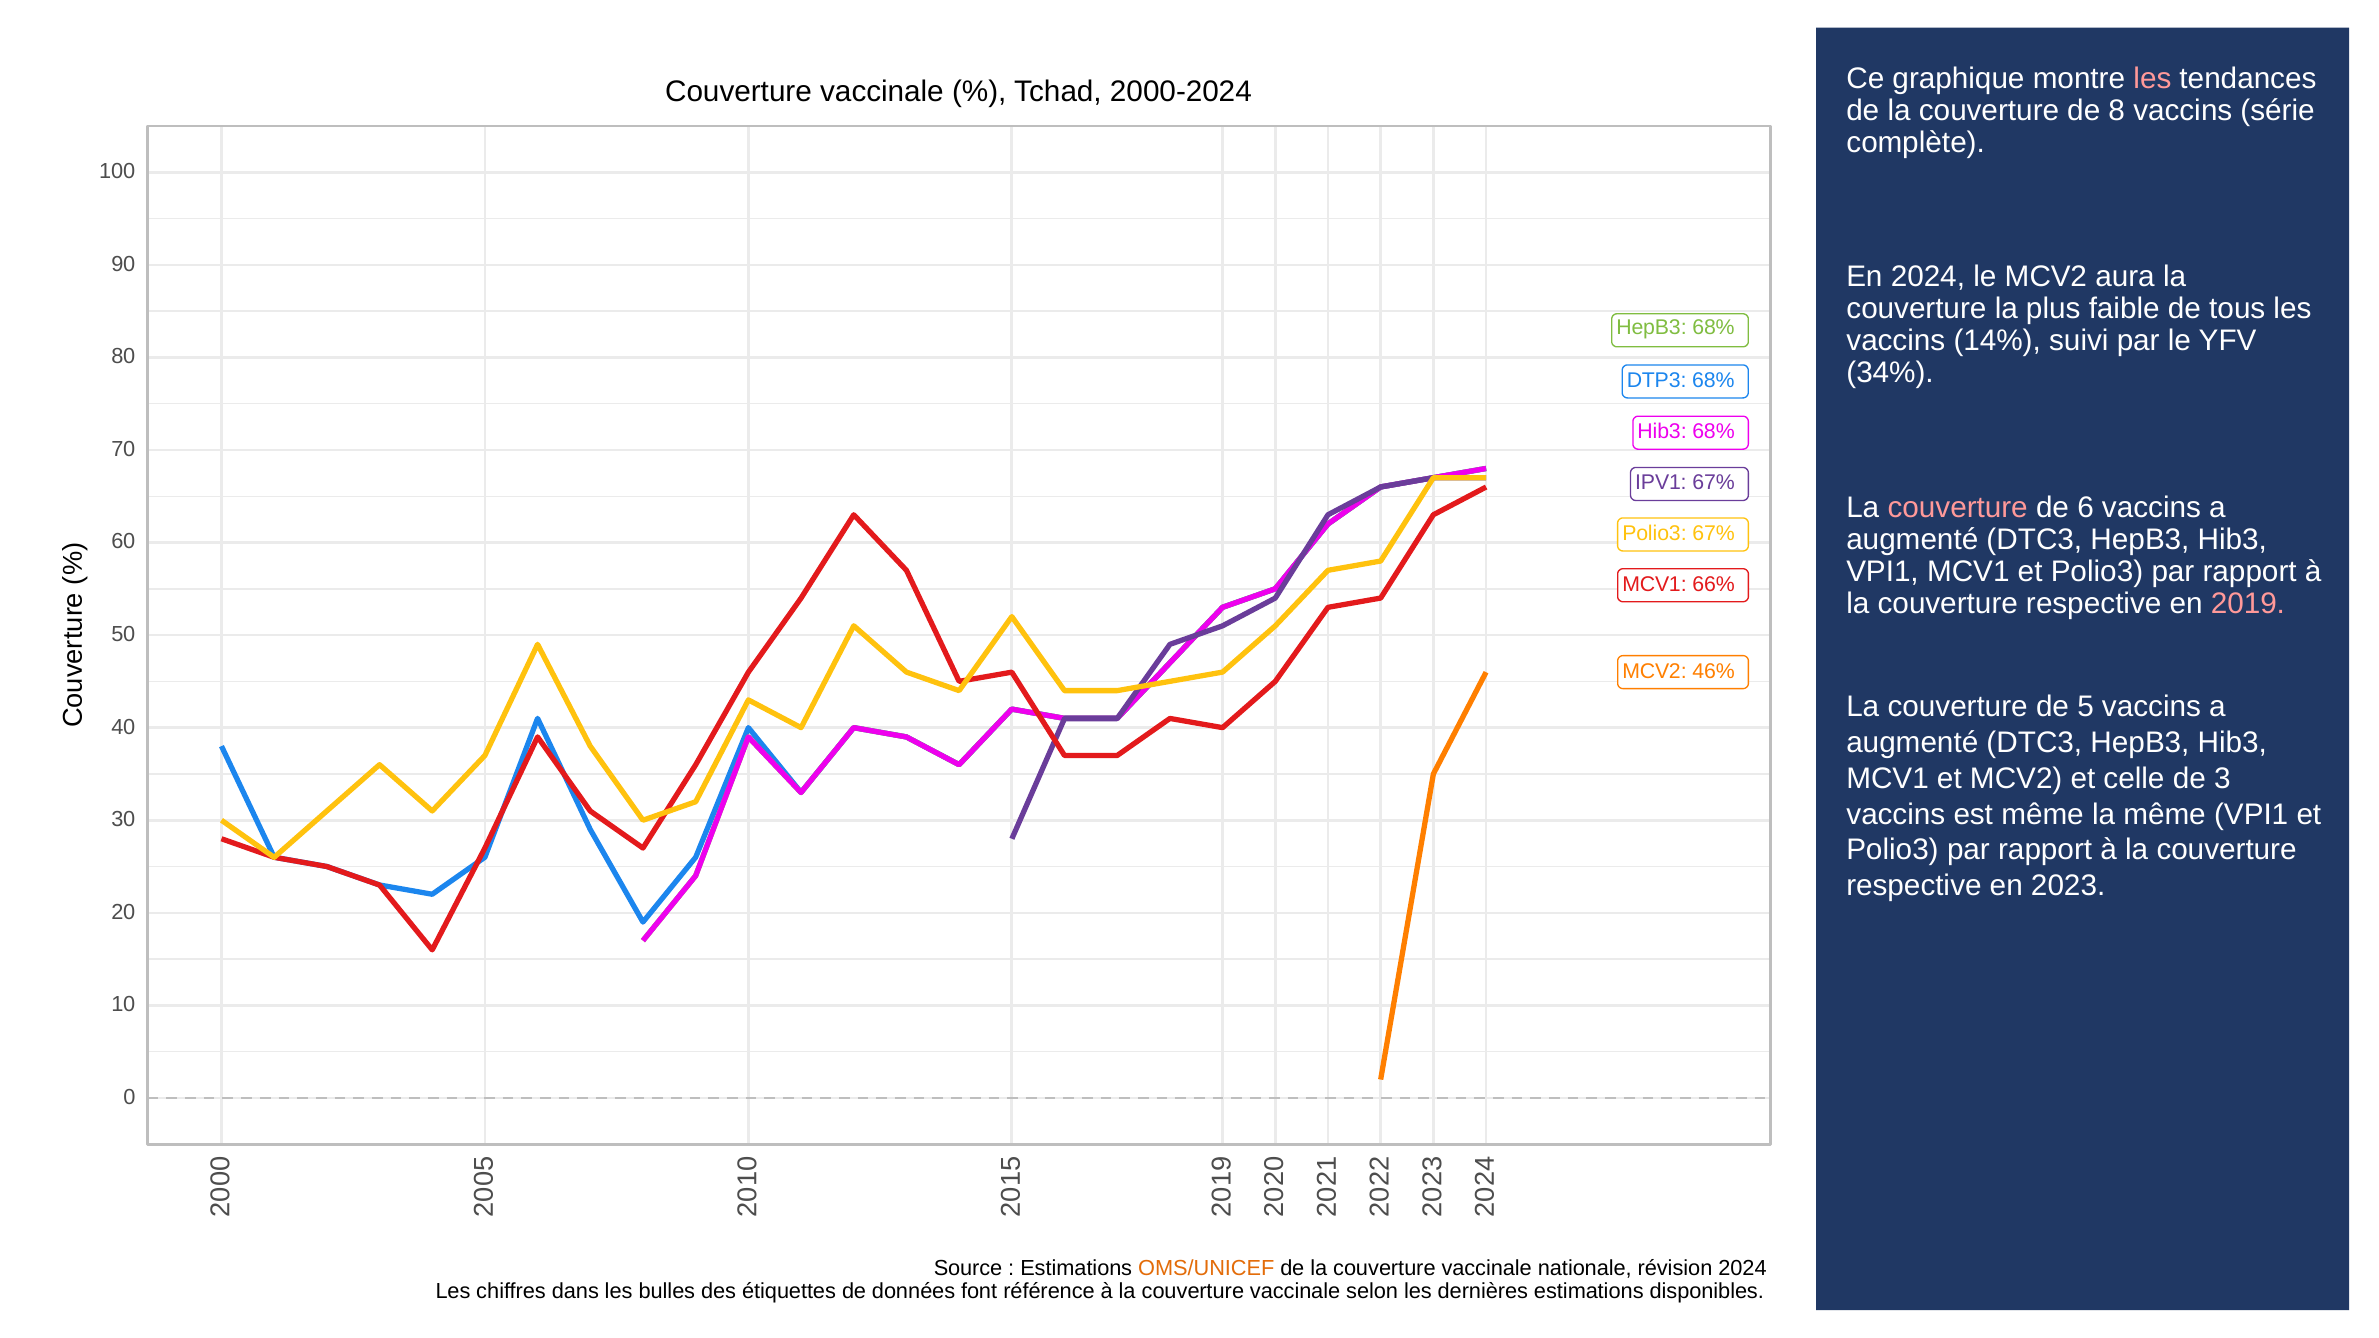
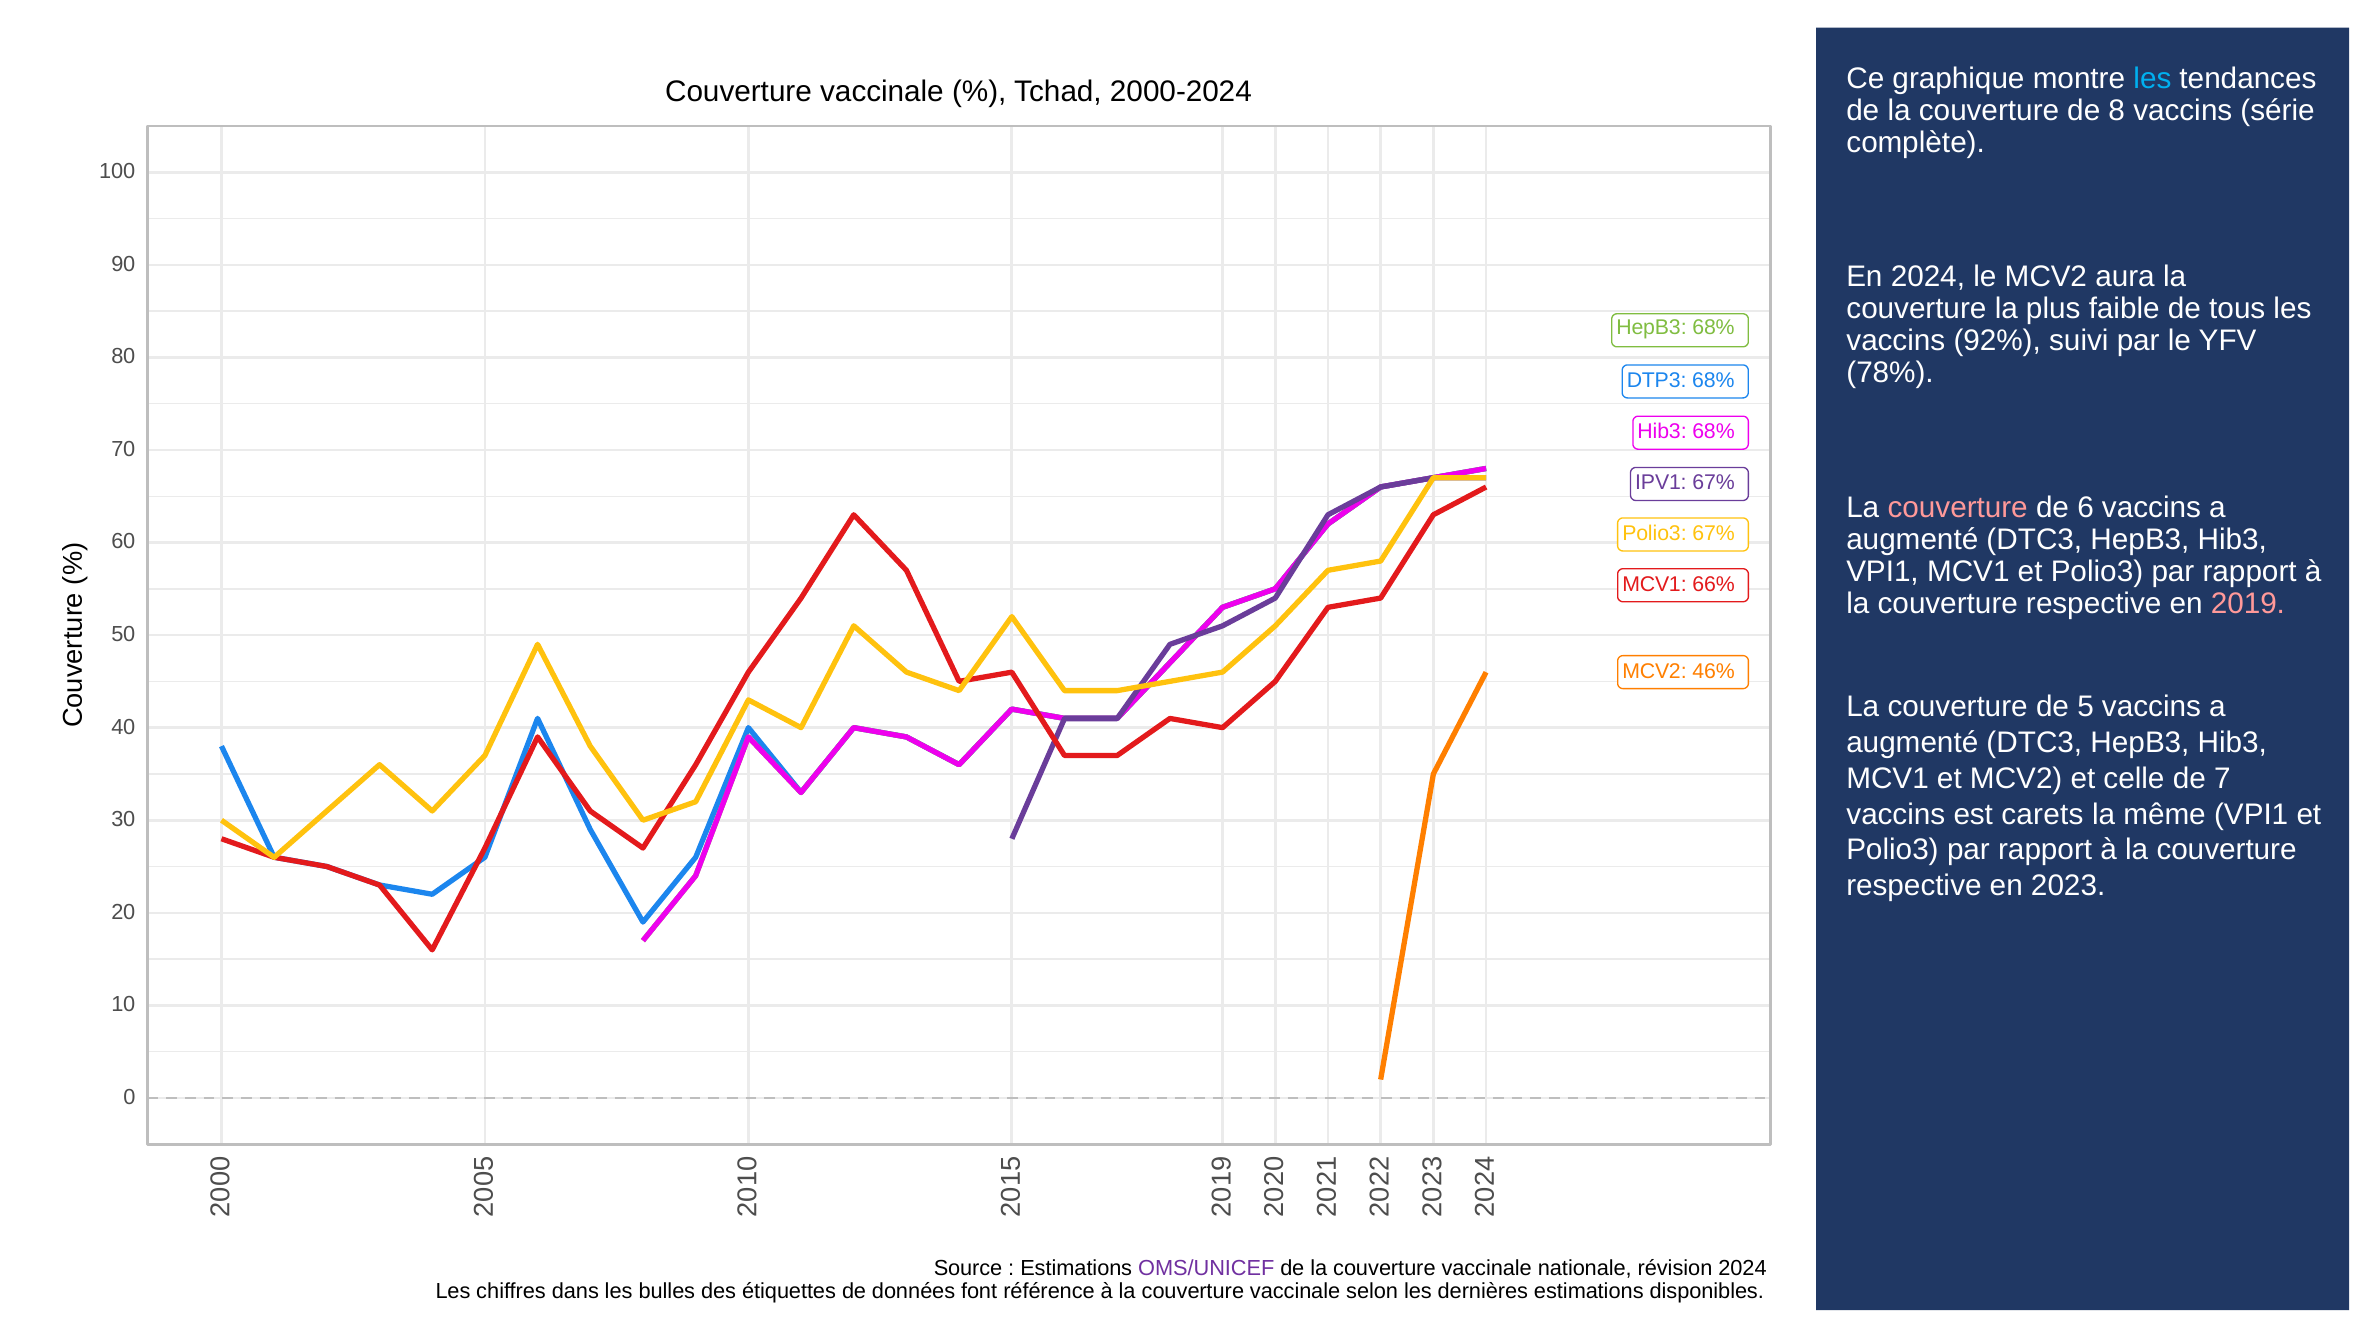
les at (2152, 78) colour: pink -> light blue
14%: 14% -> 92%
34%: 34% -> 78%
de 3: 3 -> 7
est même: même -> carets
OMS/UNICEF colour: orange -> purple
